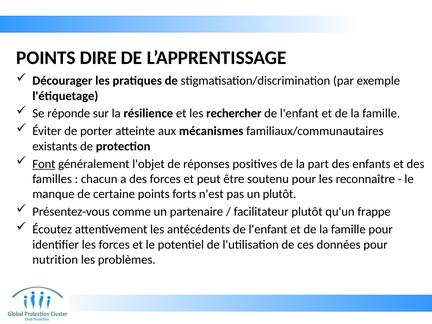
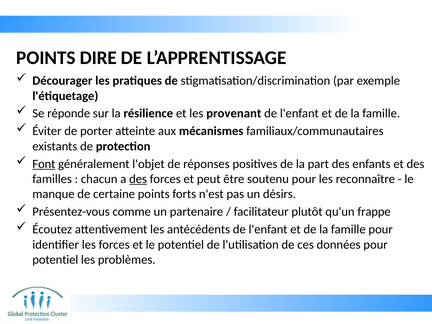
rechercher: rechercher -> provenant
des at (138, 179) underline: none -> present
un plutôt: plutôt -> désirs
nutrition at (55, 260): nutrition -> potentiel
